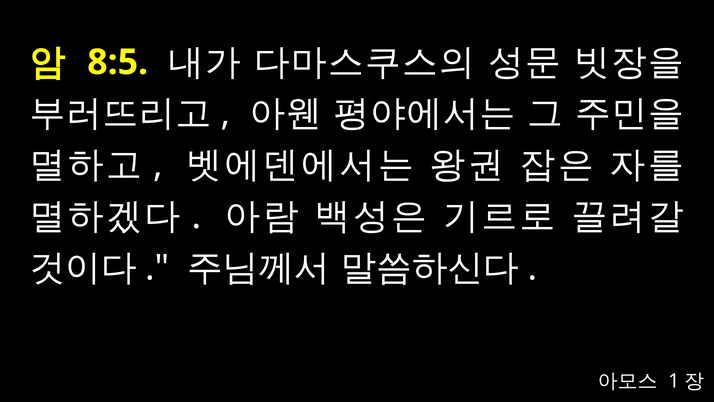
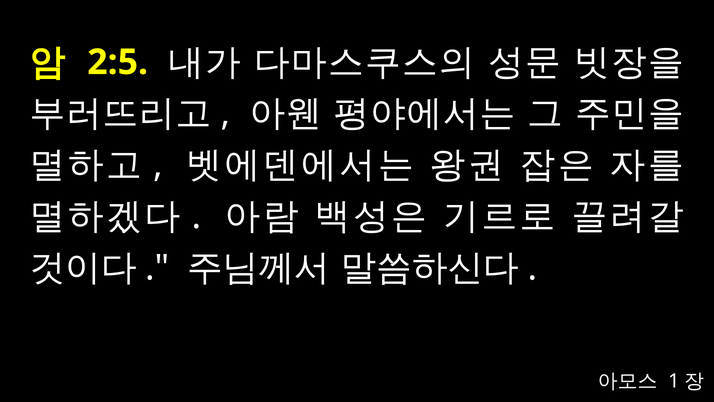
8:5: 8:5 -> 2:5
